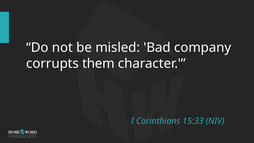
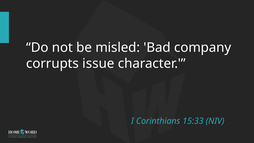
them: them -> issue
